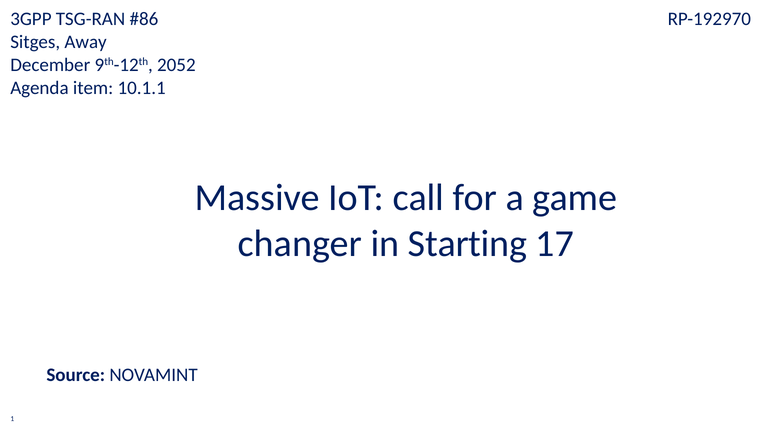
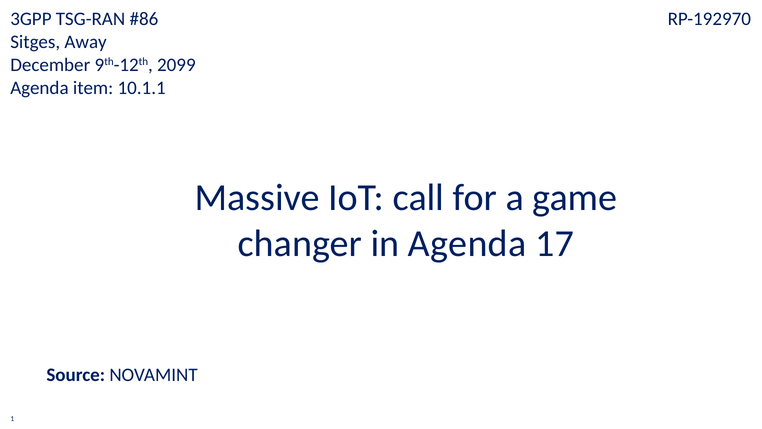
2052: 2052 -> 2099
in Starting: Starting -> Agenda
